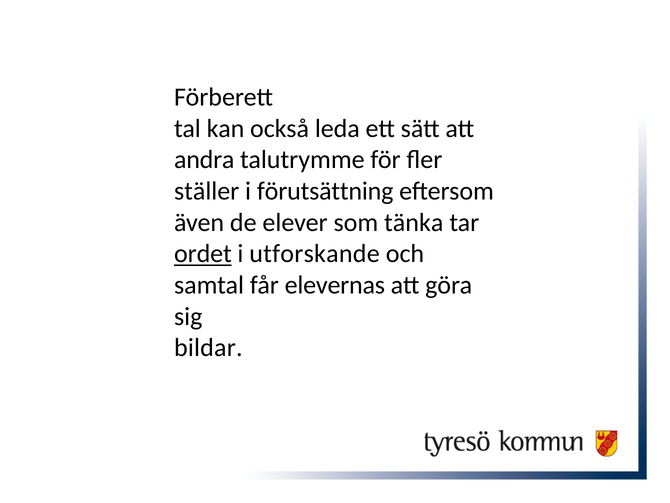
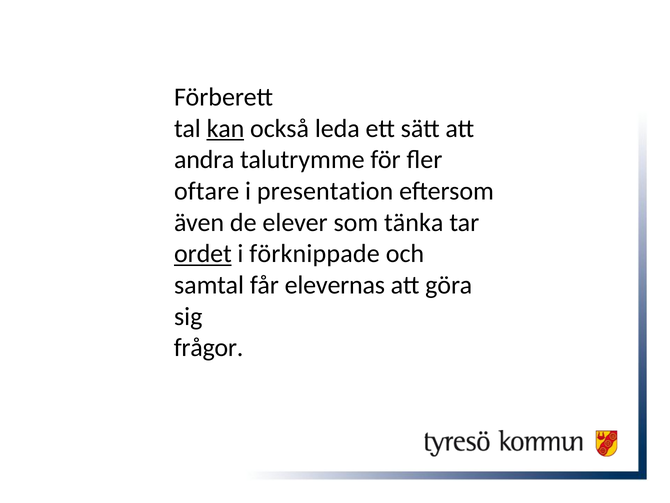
kan underline: none -> present
ställer: ställer -> oftare
förutsättning: förutsättning -> presentation
utforskande: utforskande -> förknippade
bildar: bildar -> frågor
